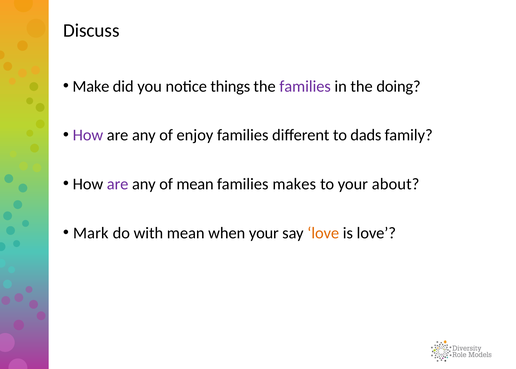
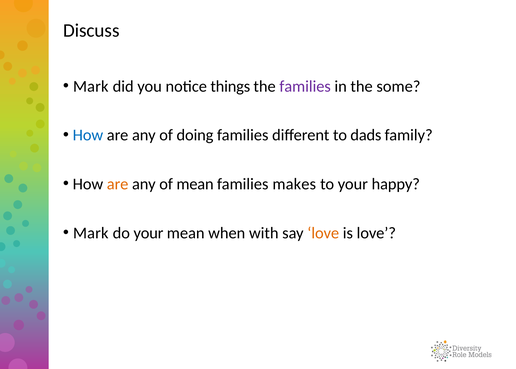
Make at (91, 86): Make -> Mark
doing: doing -> some
How at (88, 135) colour: purple -> blue
enjoy: enjoy -> doing
are at (118, 184) colour: purple -> orange
about: about -> happy
do with: with -> your
when your: your -> with
